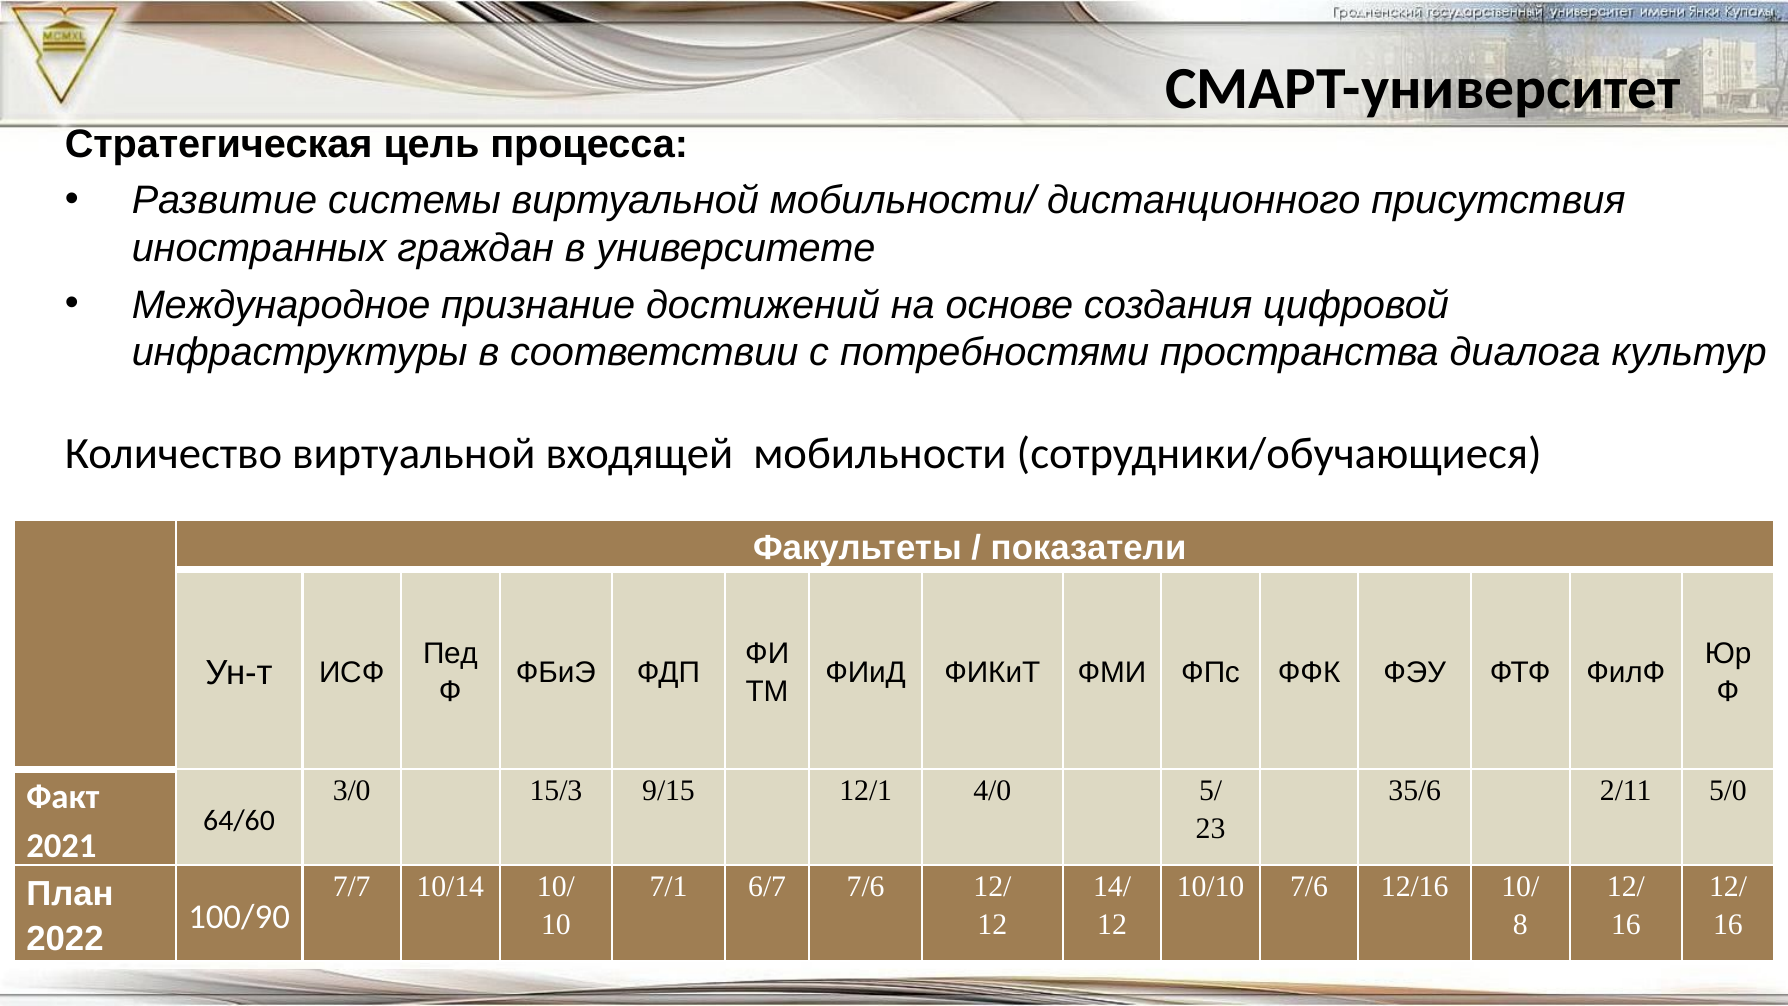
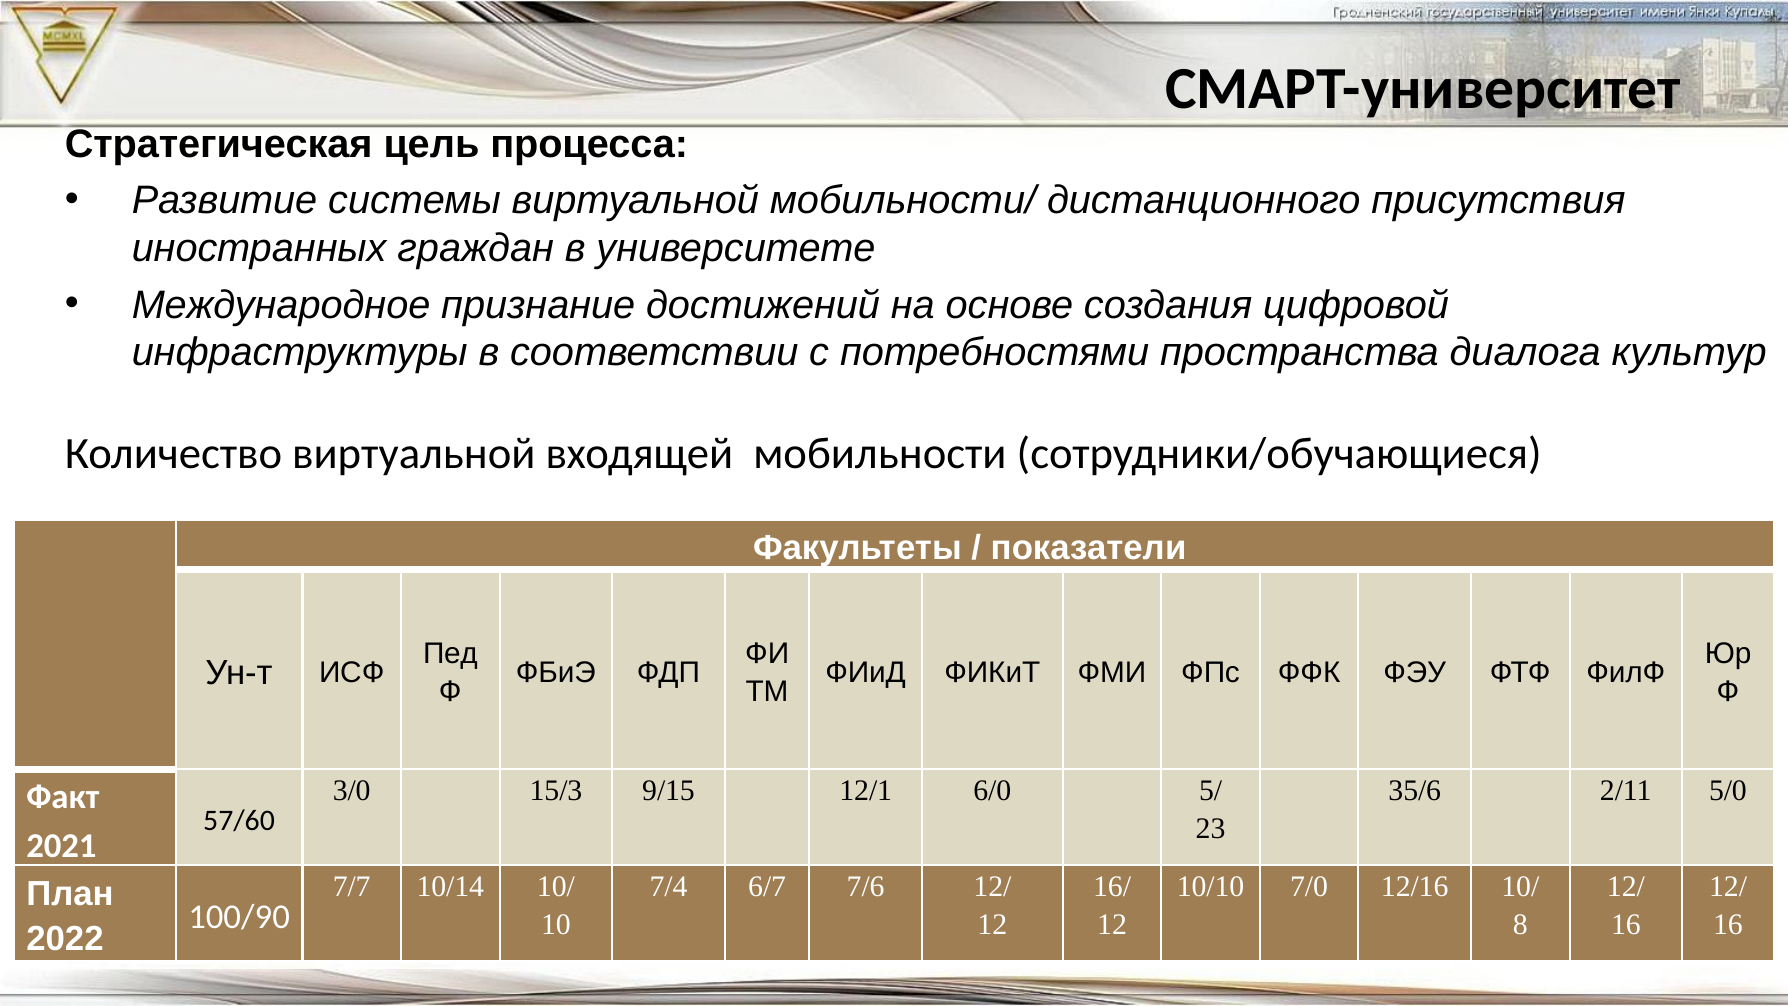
4/0: 4/0 -> 6/0
64/60: 64/60 -> 57/60
7/1: 7/1 -> 7/4
14/: 14/ -> 16/
10/10 7/6: 7/6 -> 7/0
